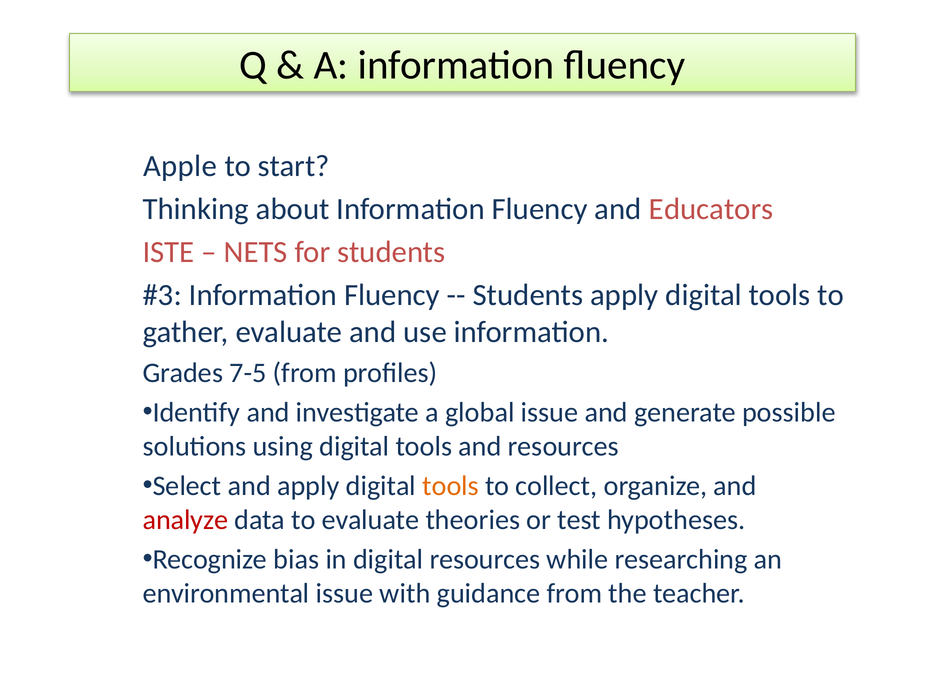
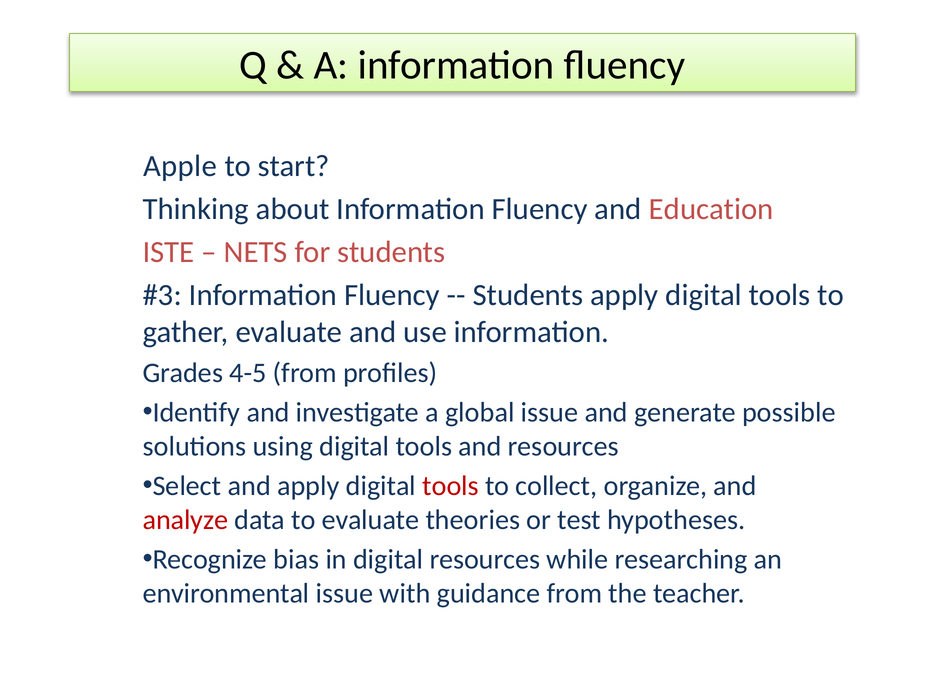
Educators: Educators -> Education
7-5: 7-5 -> 4-5
tools at (451, 486) colour: orange -> red
